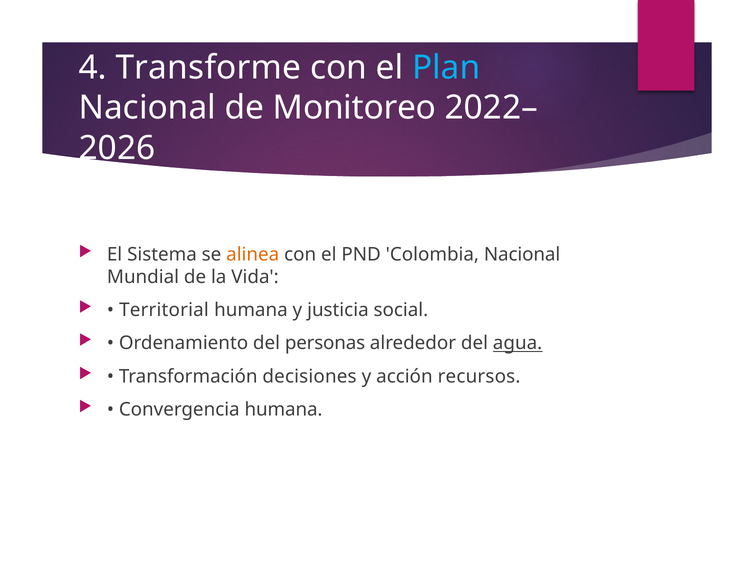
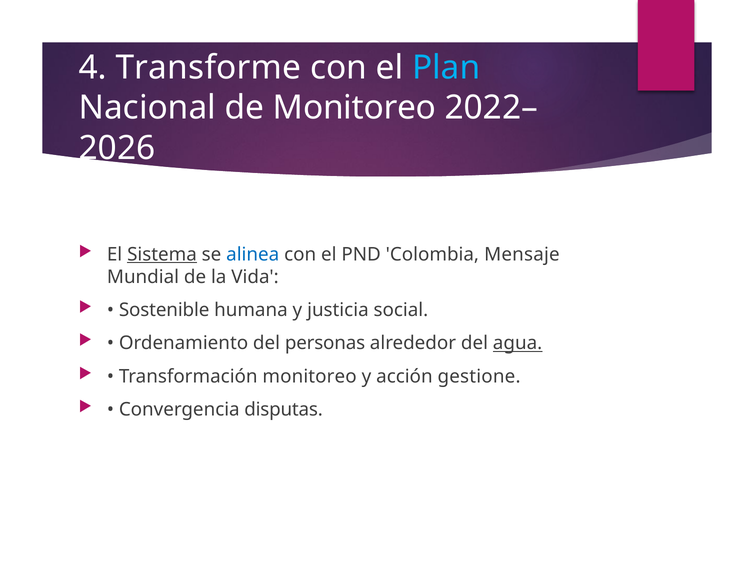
Sistema underline: none -> present
alinea colour: orange -> blue
Colombia Nacional: Nacional -> Mensaje
Territorial: Territorial -> Sostenible
Transformación decisiones: decisiones -> monitoreo
recursos: recursos -> gestione
Convergencia humana: humana -> disputas
